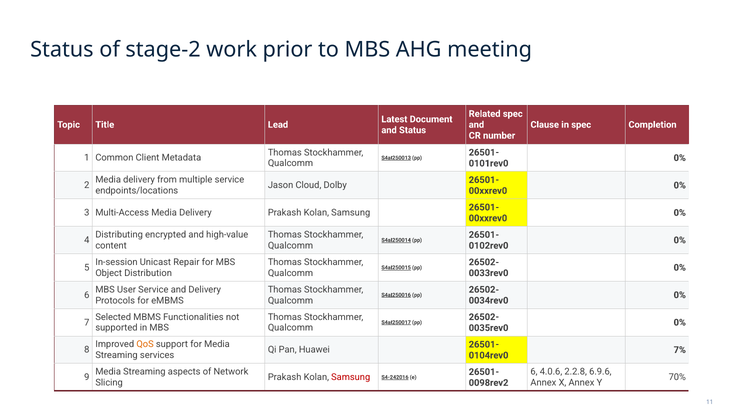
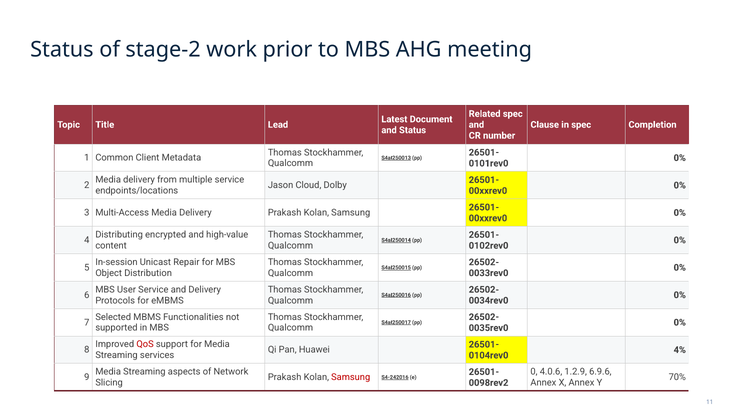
QoS colour: orange -> red
7%: 7% -> 4%
6 at (534, 371): 6 -> 0
2.2.8: 2.2.8 -> 1.2.9
